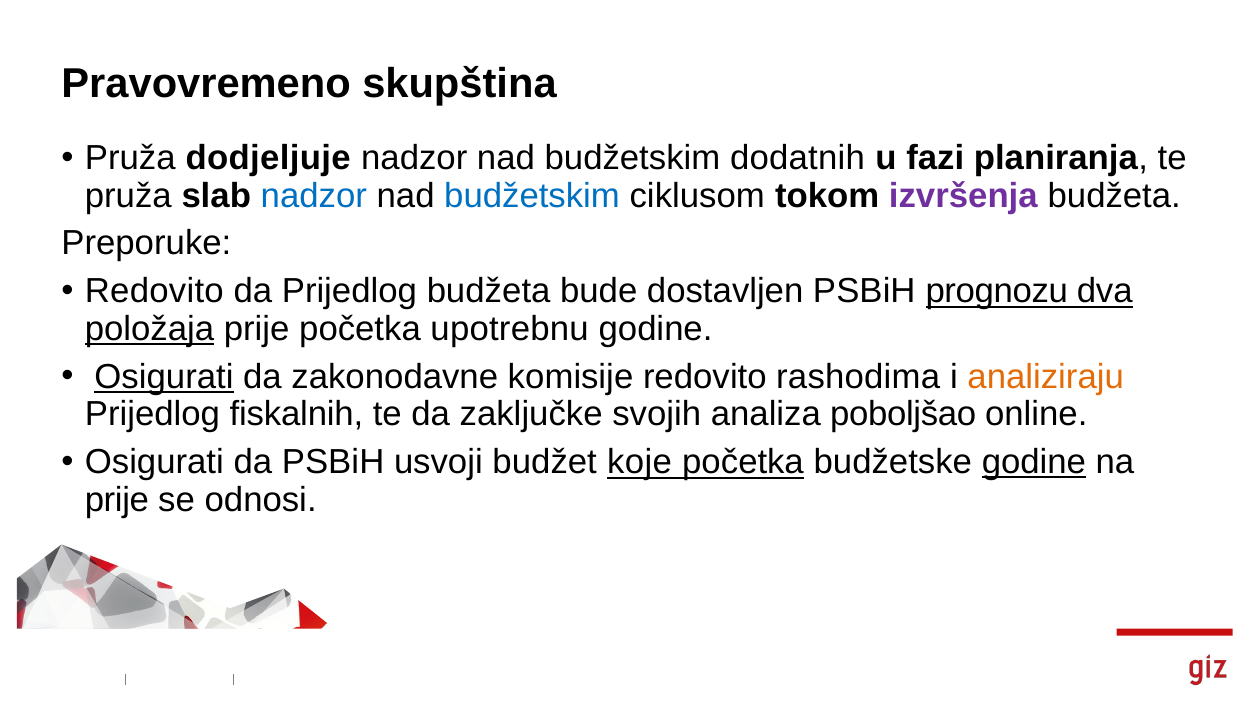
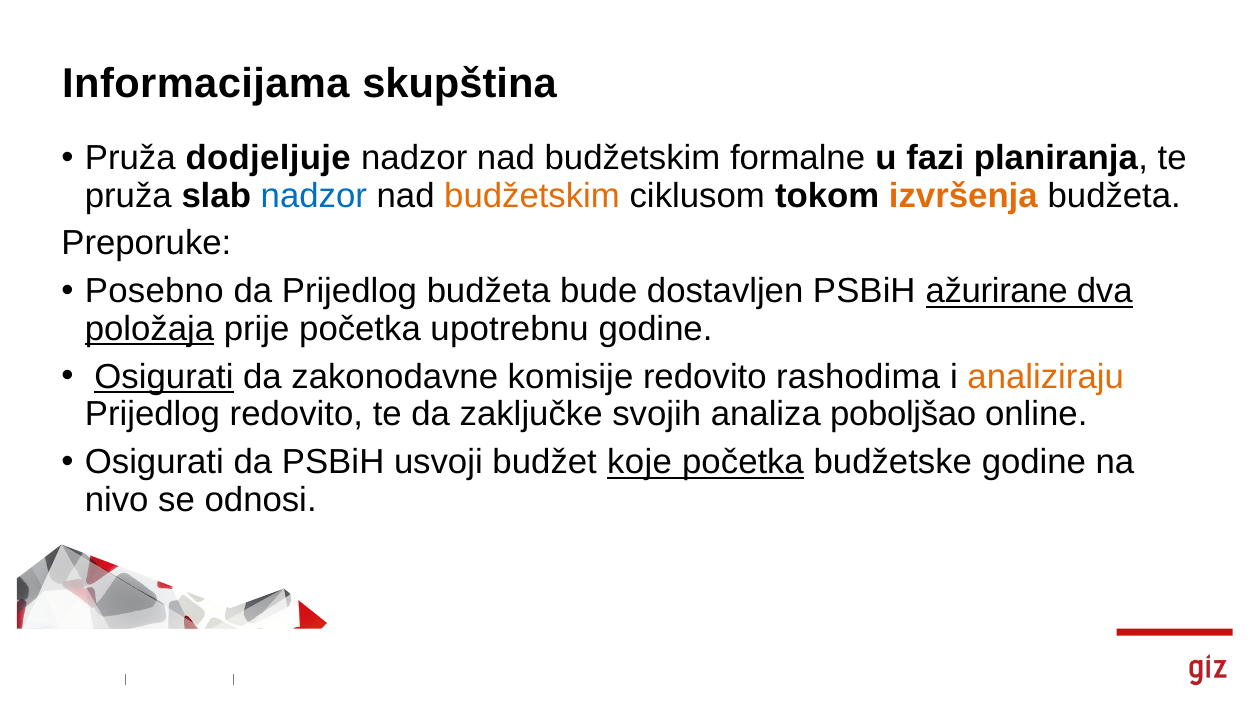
Pravovremeno: Pravovremeno -> Informacijama
dodatnih: dodatnih -> formalne
budžetskim at (532, 196) colour: blue -> orange
izvršenja colour: purple -> orange
Redovito at (154, 291): Redovito -> Posebno
prognozu: prognozu -> ažurirane
Prijedlog fiskalnih: fiskalnih -> redovito
godine at (1034, 462) underline: present -> none
prije at (117, 500): prije -> nivo
